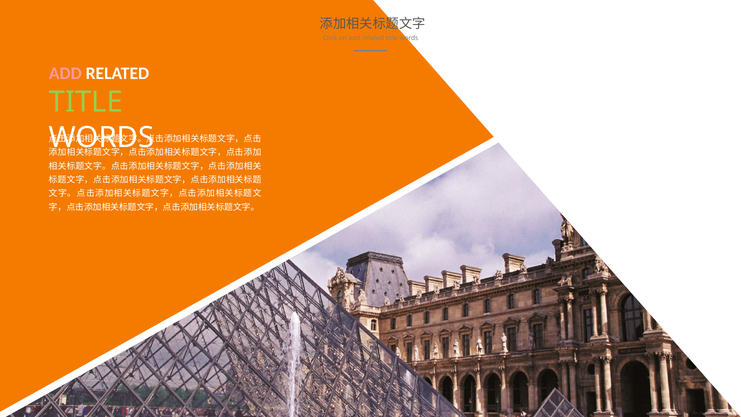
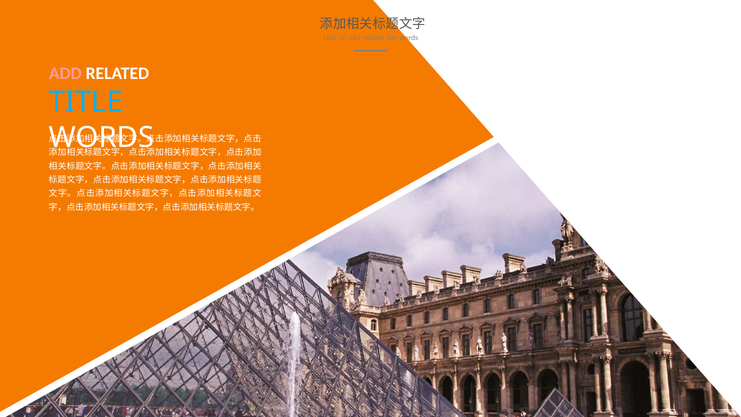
TITLE at (86, 102) colour: light green -> light blue
